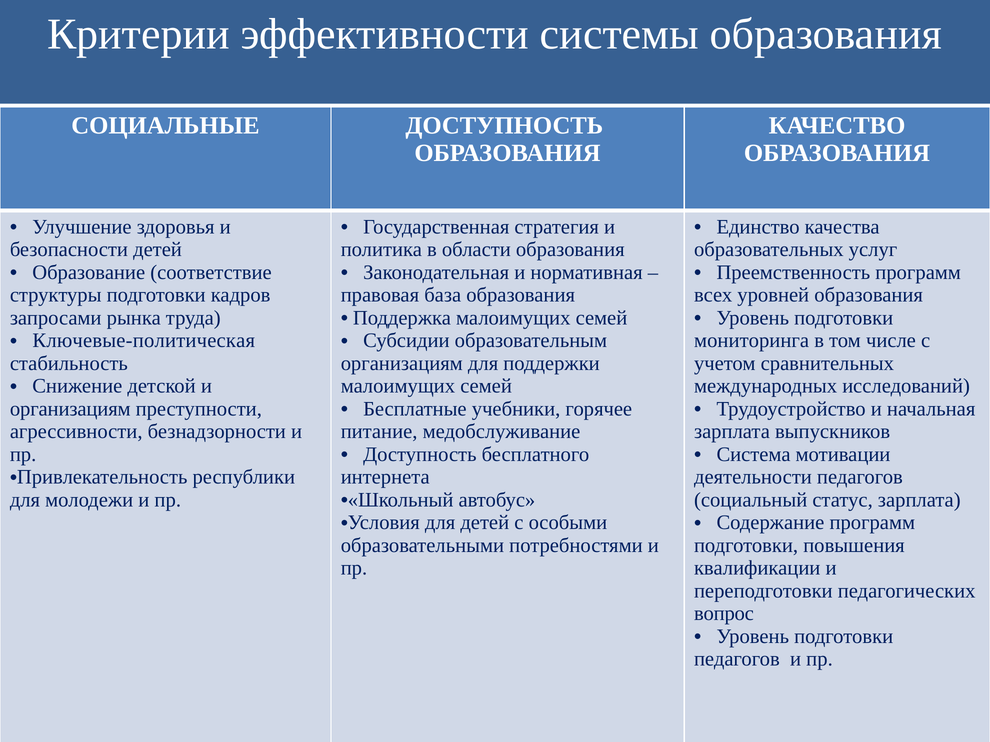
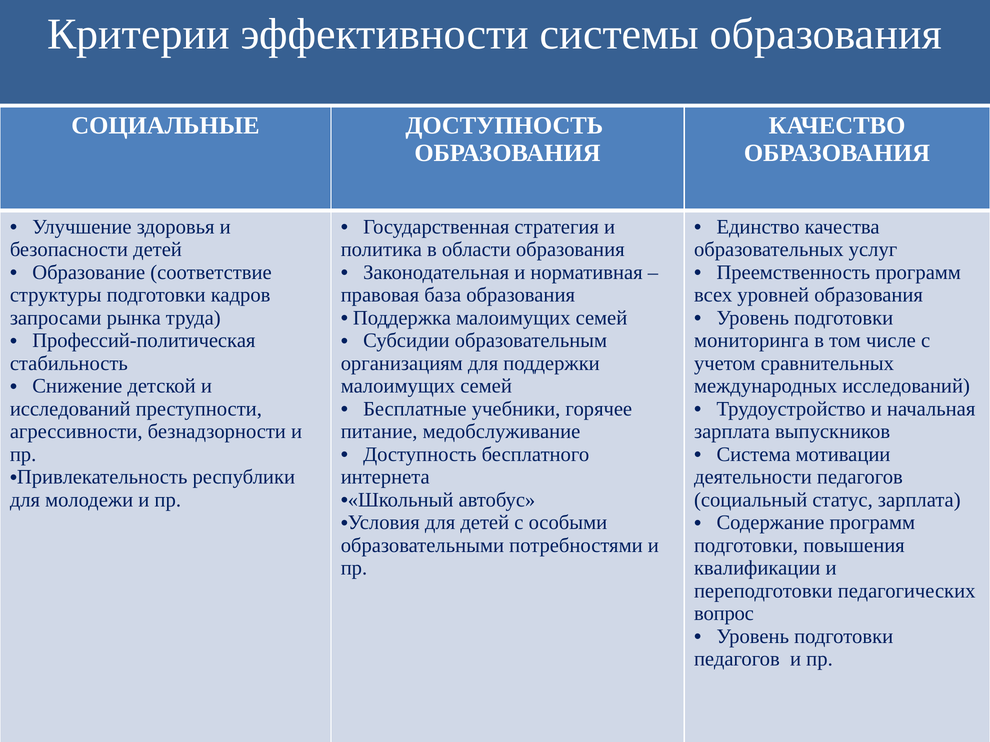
Ключевые-политическая: Ключевые-политическая -> Профессий-политическая
организациям at (70, 409): организациям -> исследований
